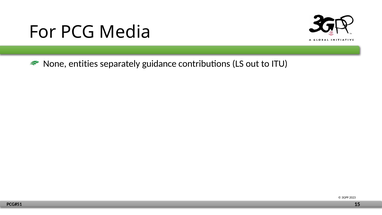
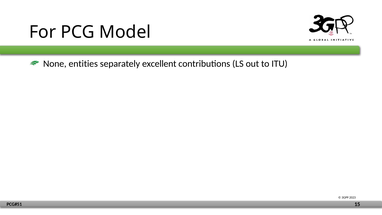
Media: Media -> Model
guidance: guidance -> excellent
